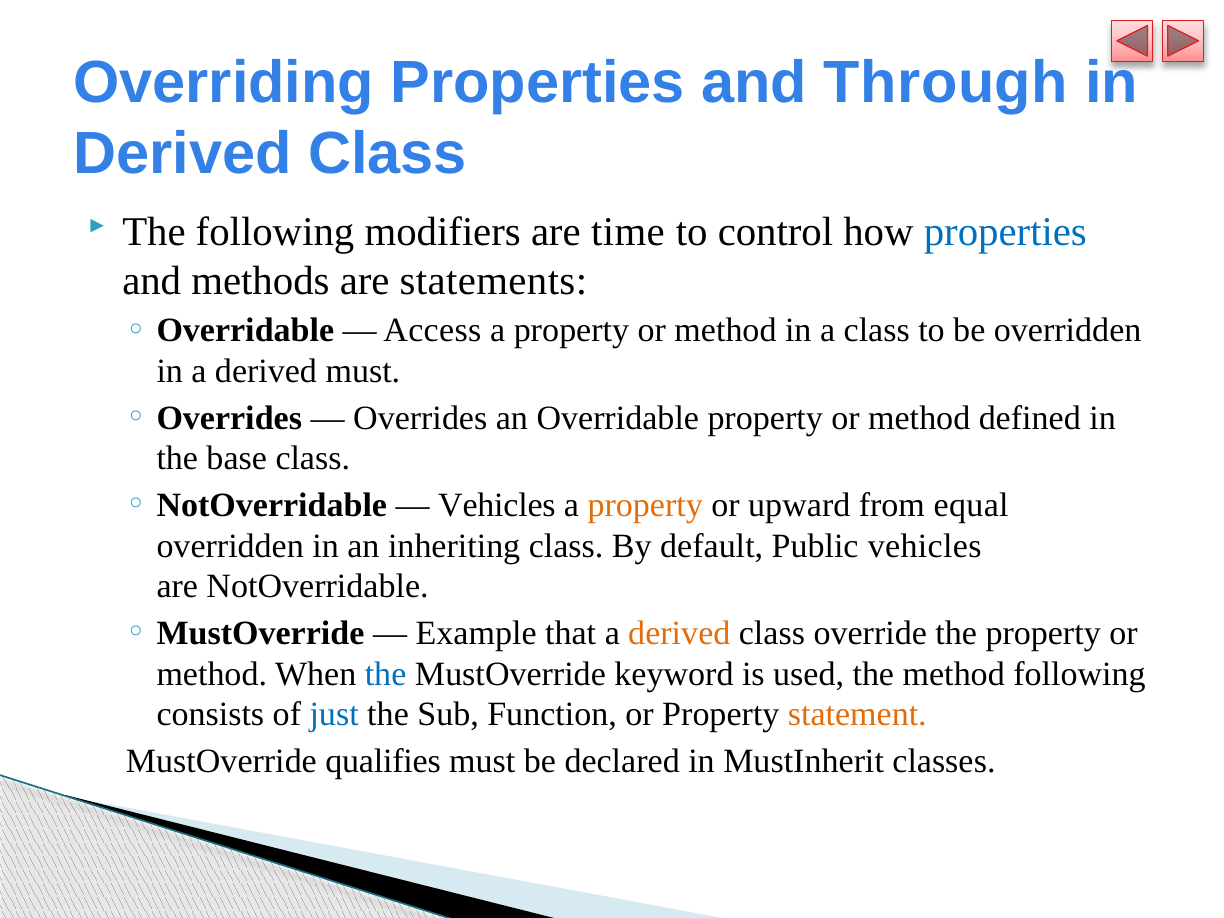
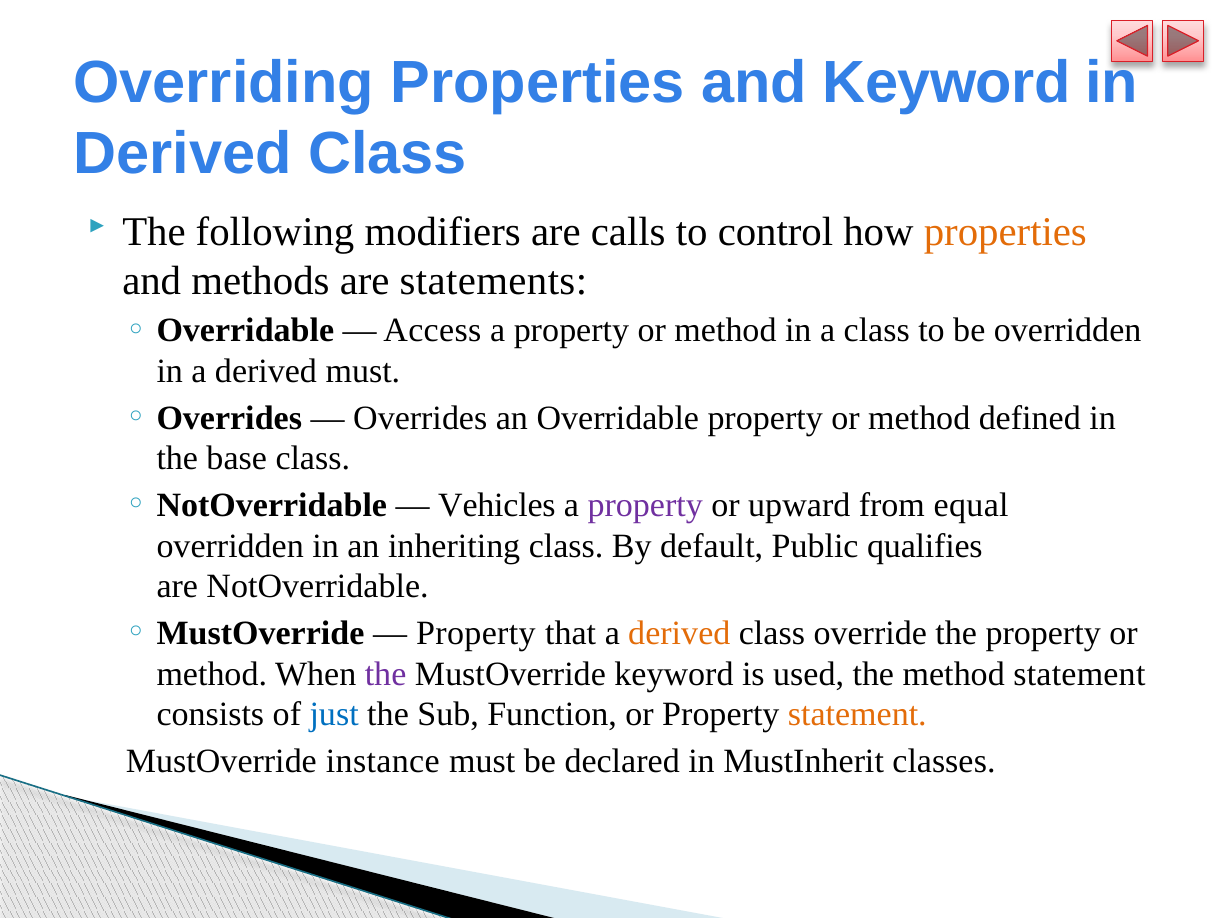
and Through: Through -> Keyword
time: time -> calls
properties at (1005, 232) colour: blue -> orange
property at (645, 505) colour: orange -> purple
Public vehicles: vehicles -> qualifies
Example at (476, 633): Example -> Property
the at (386, 674) colour: blue -> purple
method following: following -> statement
qualifies: qualifies -> instance
